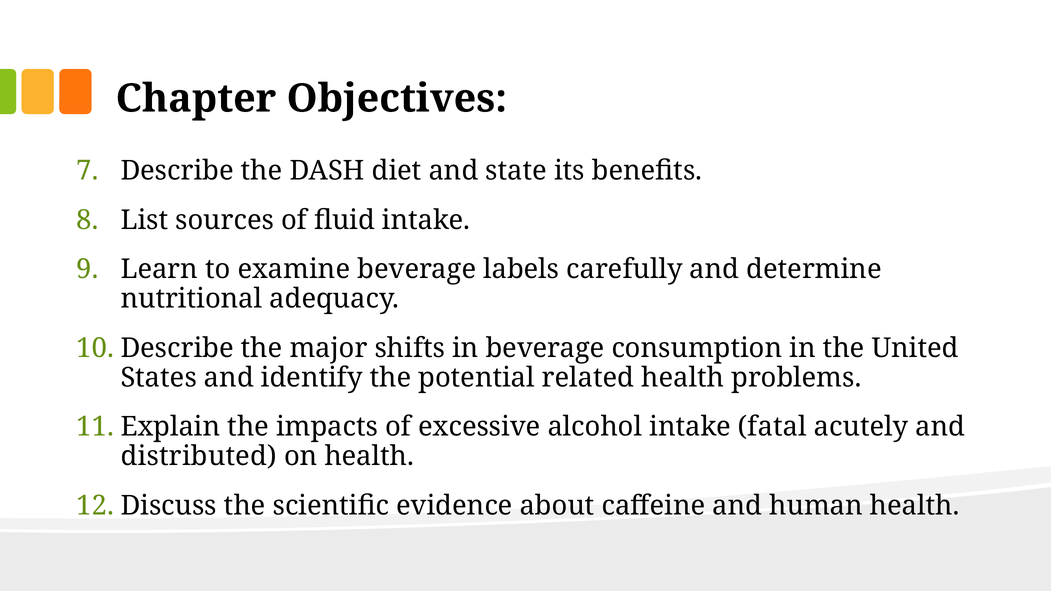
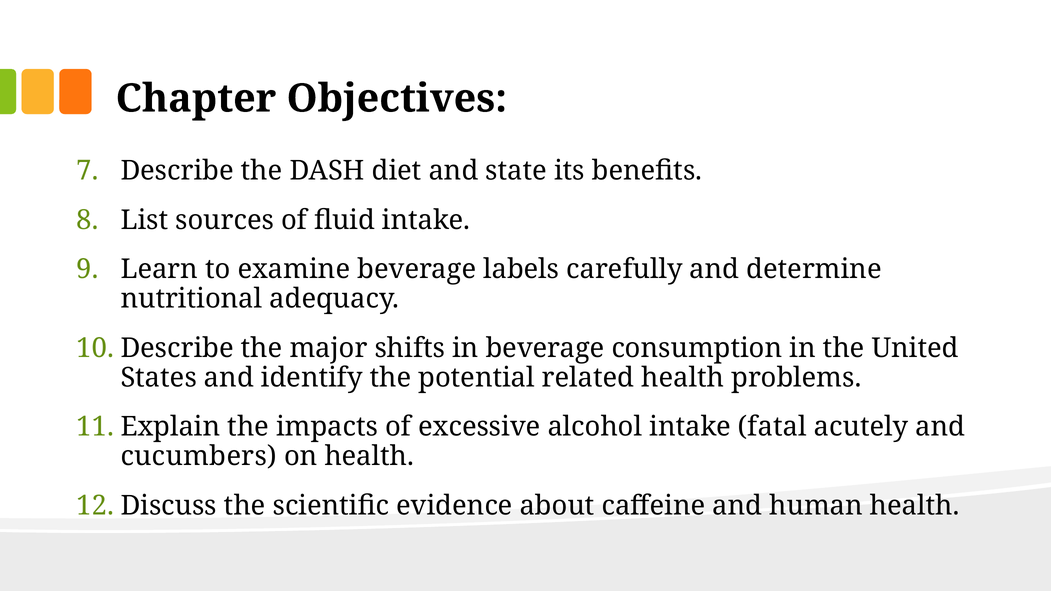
distributed: distributed -> cucumbers
